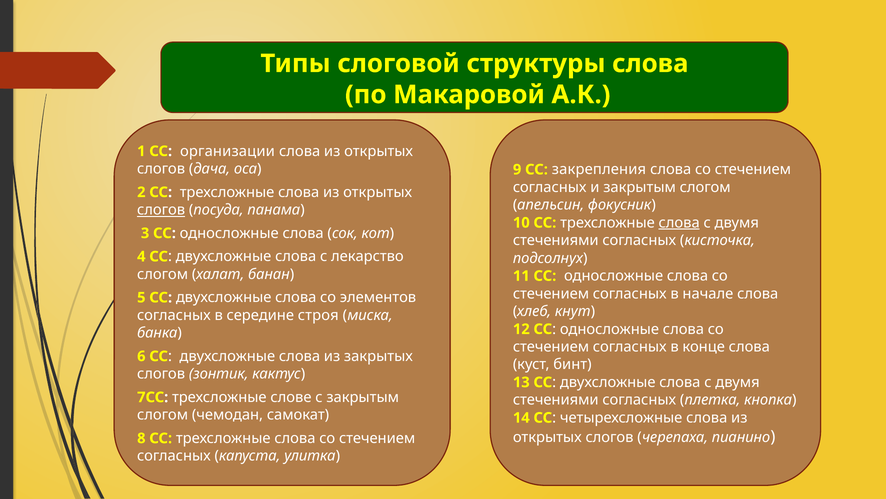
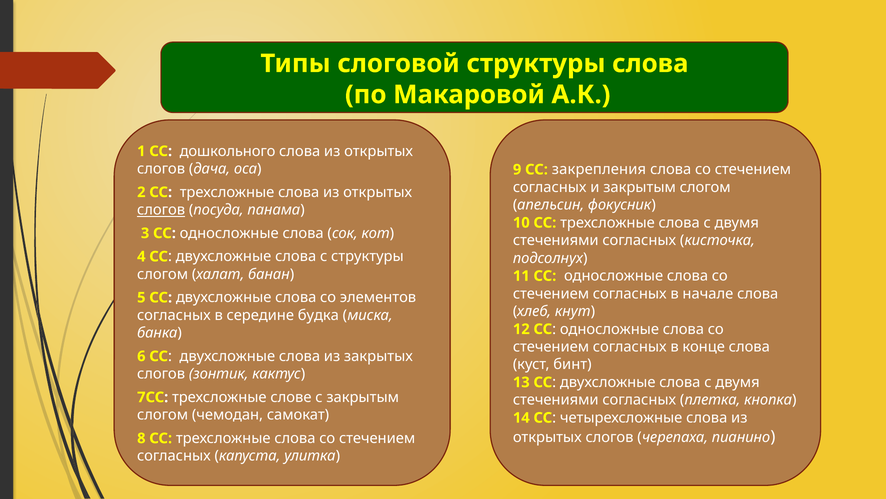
организации: организации -> дошкольного
слова at (679, 222) underline: present -> none
с лекарство: лекарство -> структуры
строя: строя -> будка
